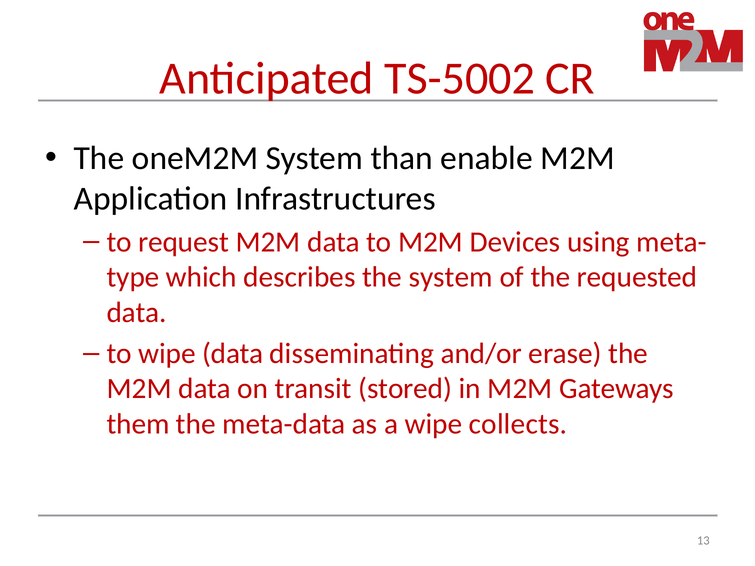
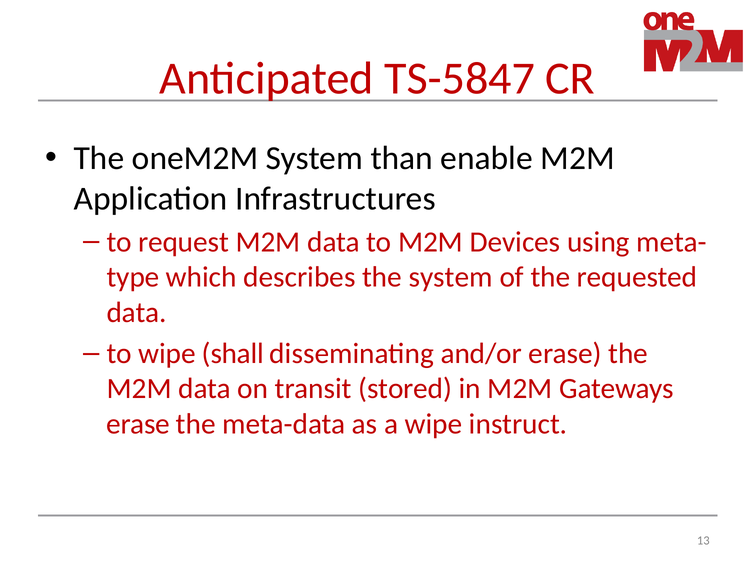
TS-5002: TS-5002 -> TS-5847
wipe data: data -> shall
them at (138, 424): them -> erase
collects: collects -> instruct
